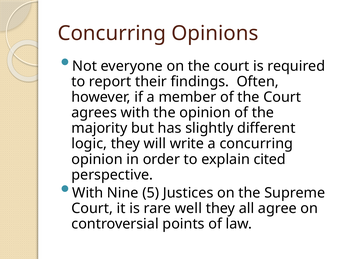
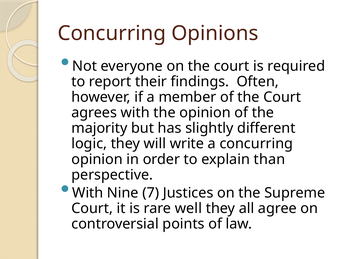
cited: cited -> than
5: 5 -> 7
